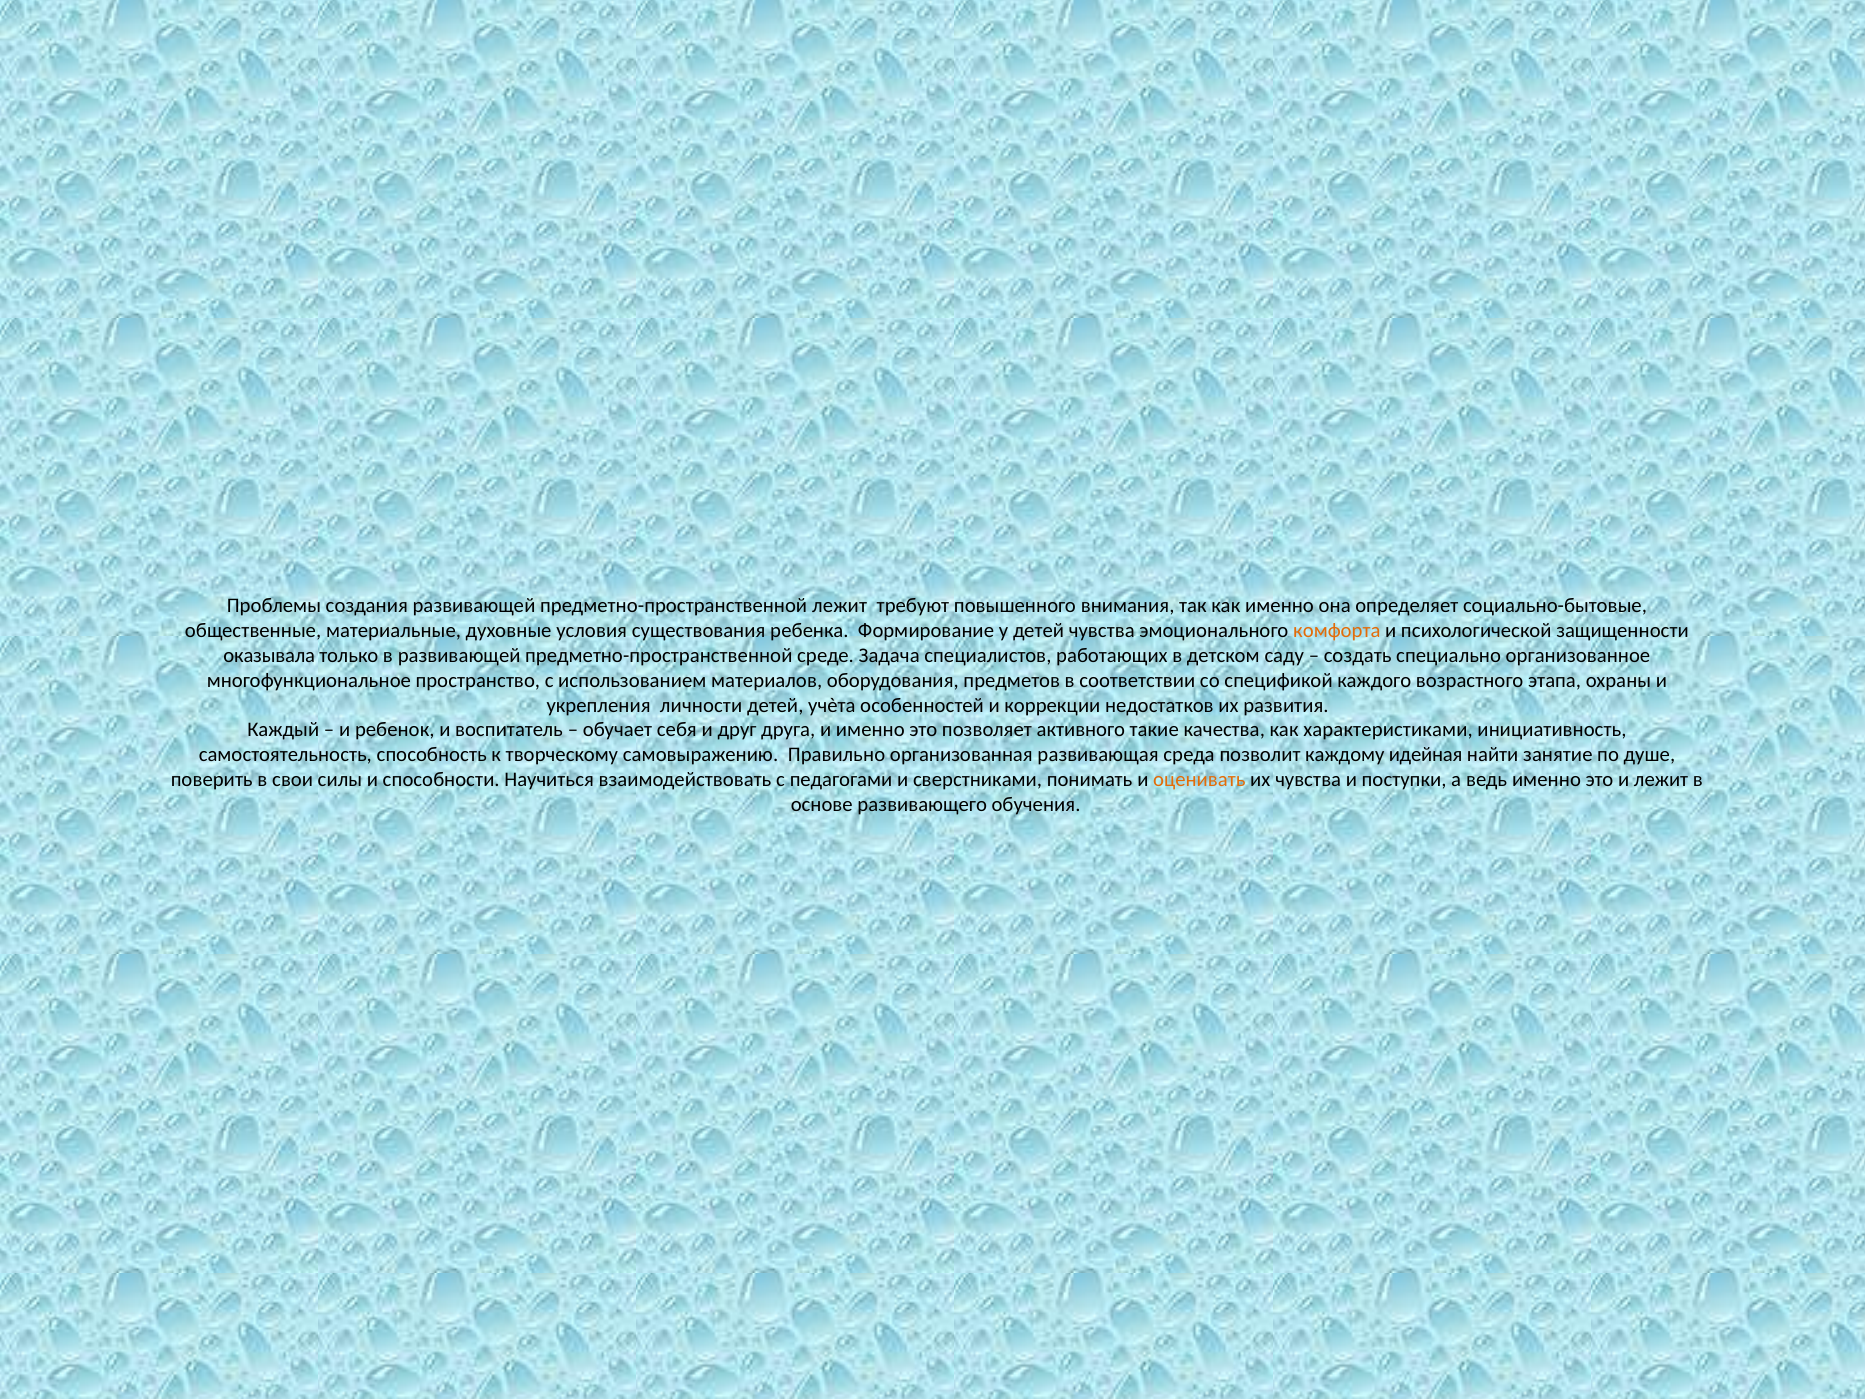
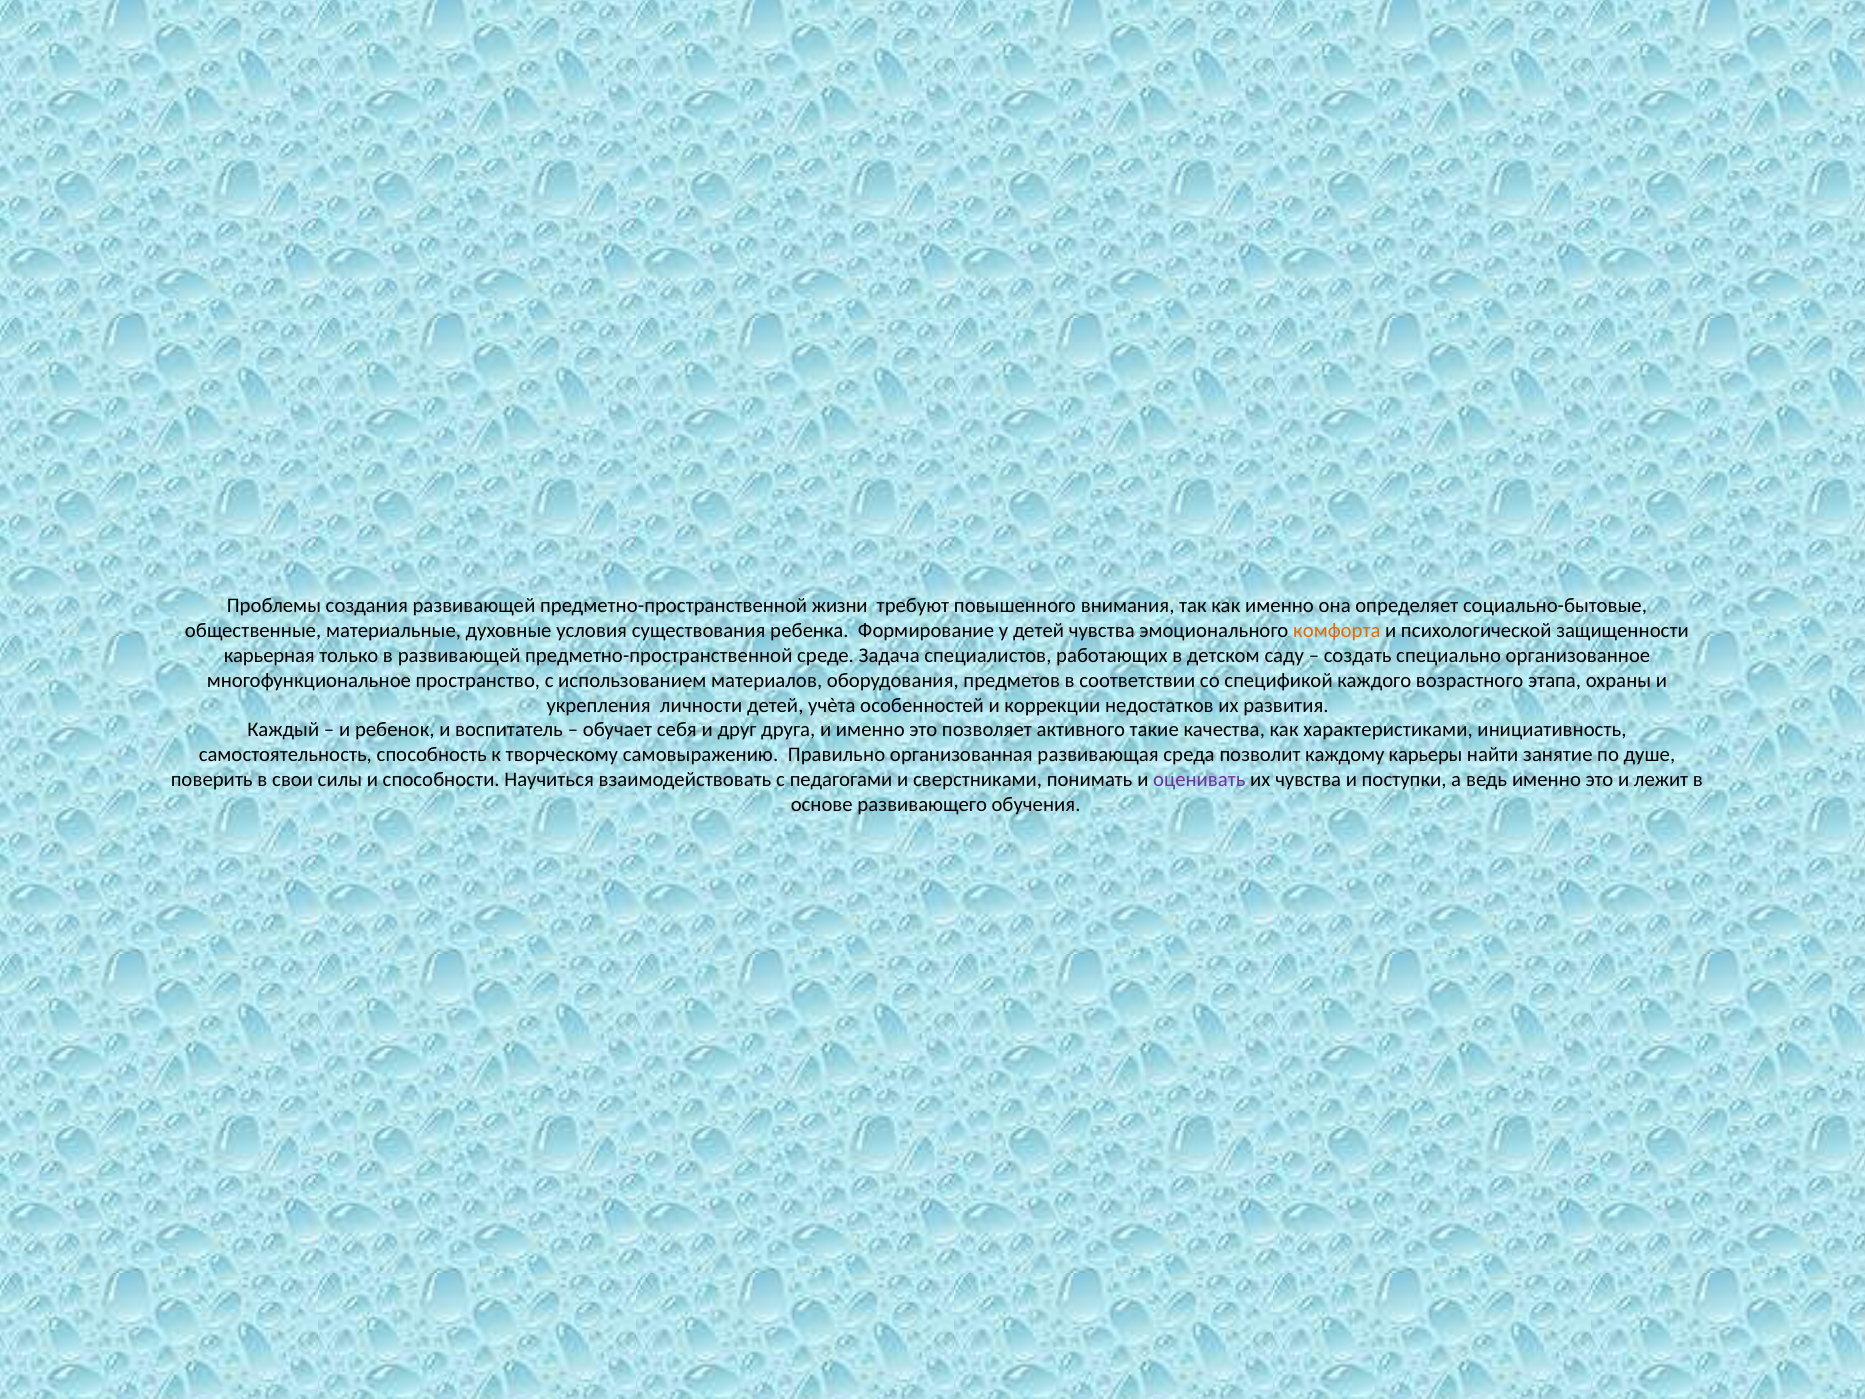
предметно-пространственной лежит: лежит -> жизни
оказывала: оказывала -> карьерная
идейная: идейная -> карьеры
оценивать colour: orange -> purple
